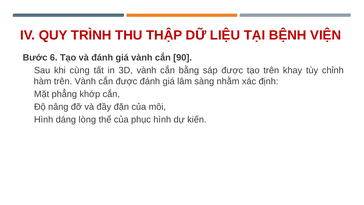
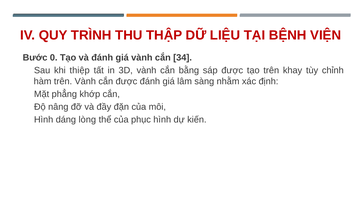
6: 6 -> 0
90: 90 -> 34
cùng: cùng -> thiệp
